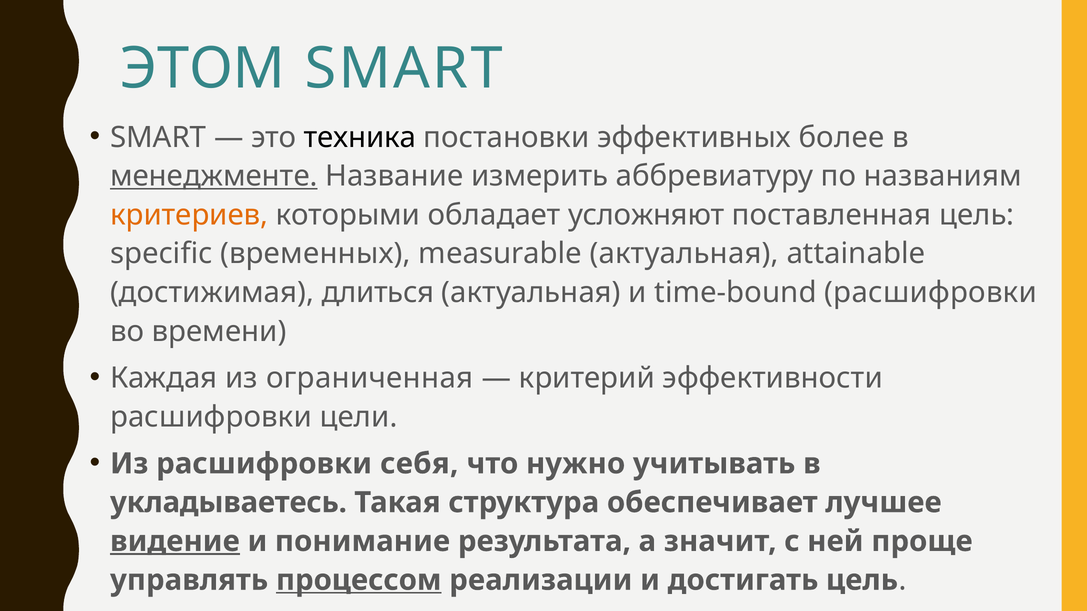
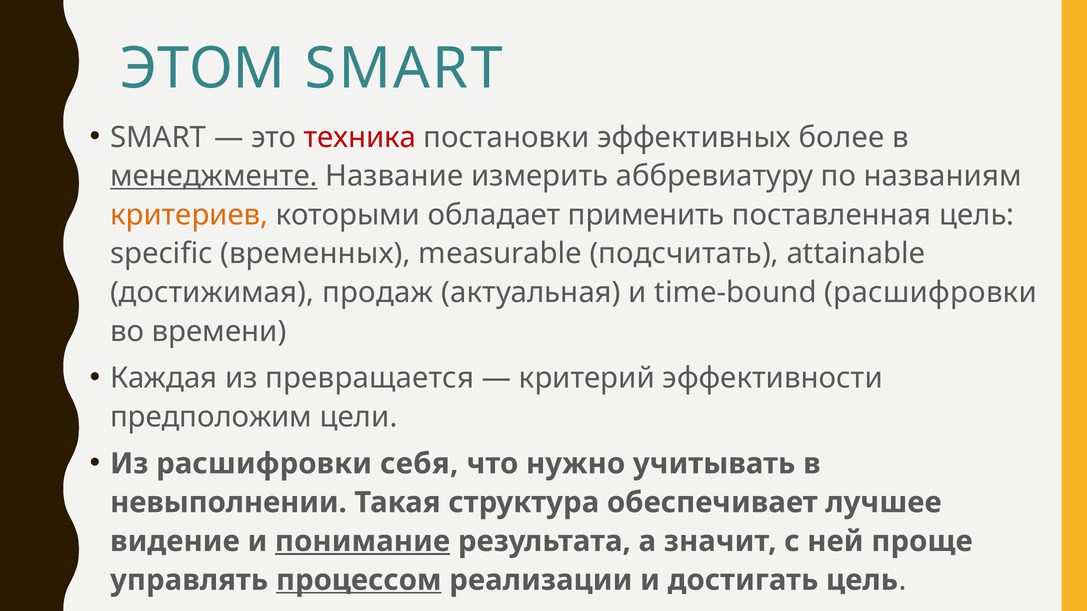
техника colour: black -> red
усложняют: усложняют -> применить
measurable актуальная: актуальная -> подсчитать
длиться: длиться -> продаж
ограниченная: ограниченная -> превращается
расшифровки at (211, 417): расшифровки -> предположим
укладываетесь: укладываетесь -> невыполнении
видение underline: present -> none
понимание underline: none -> present
